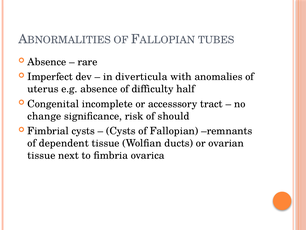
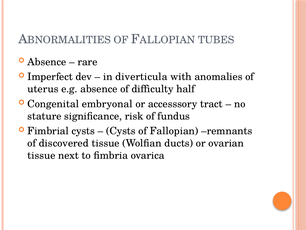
incomplete: incomplete -> embryonal
change: change -> stature
should: should -> fundus
dependent: dependent -> discovered
